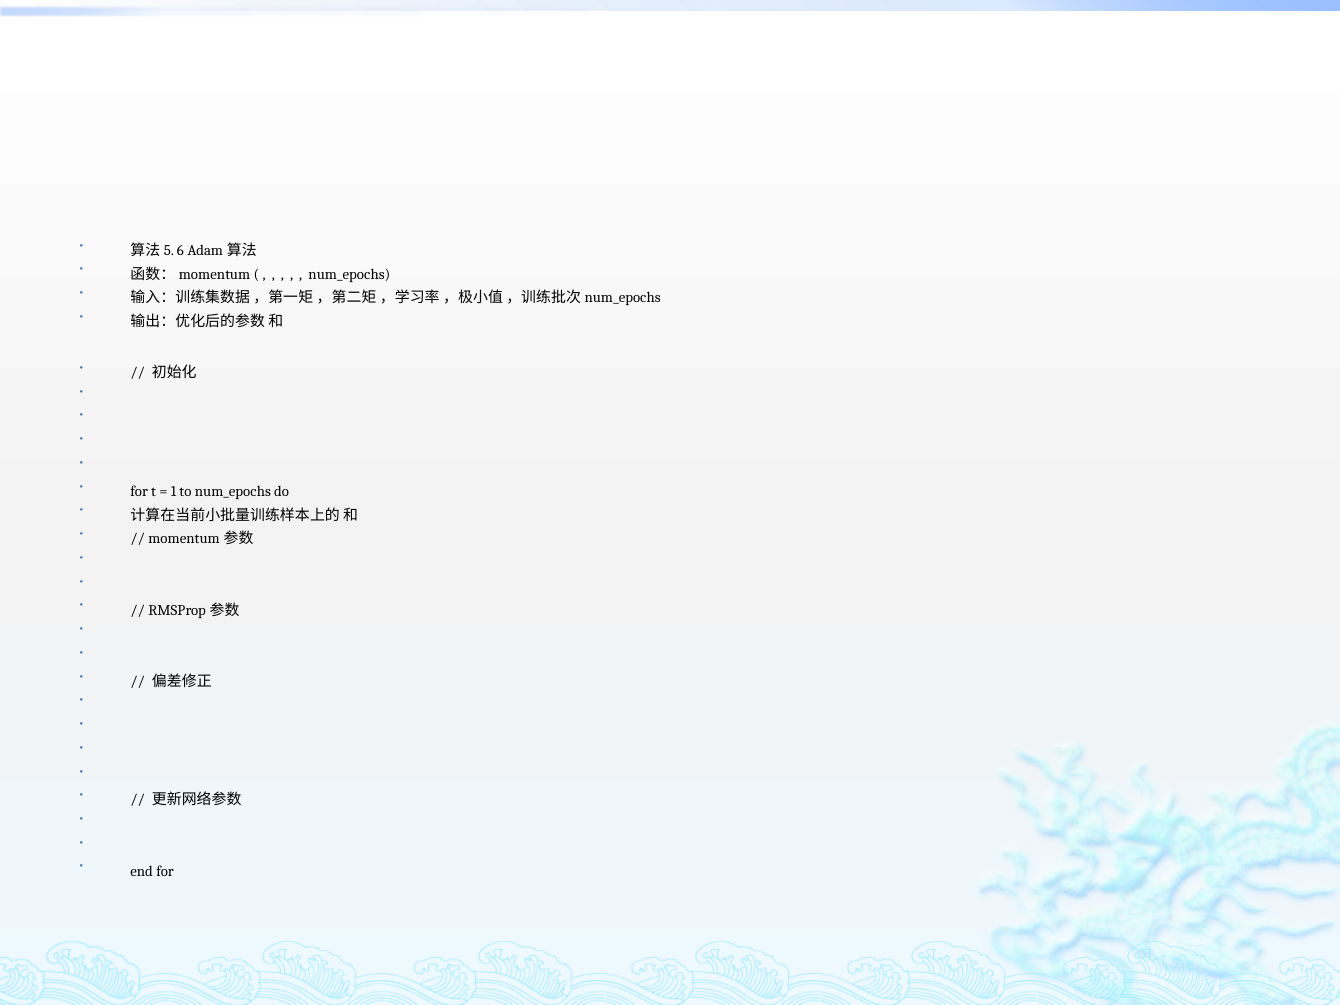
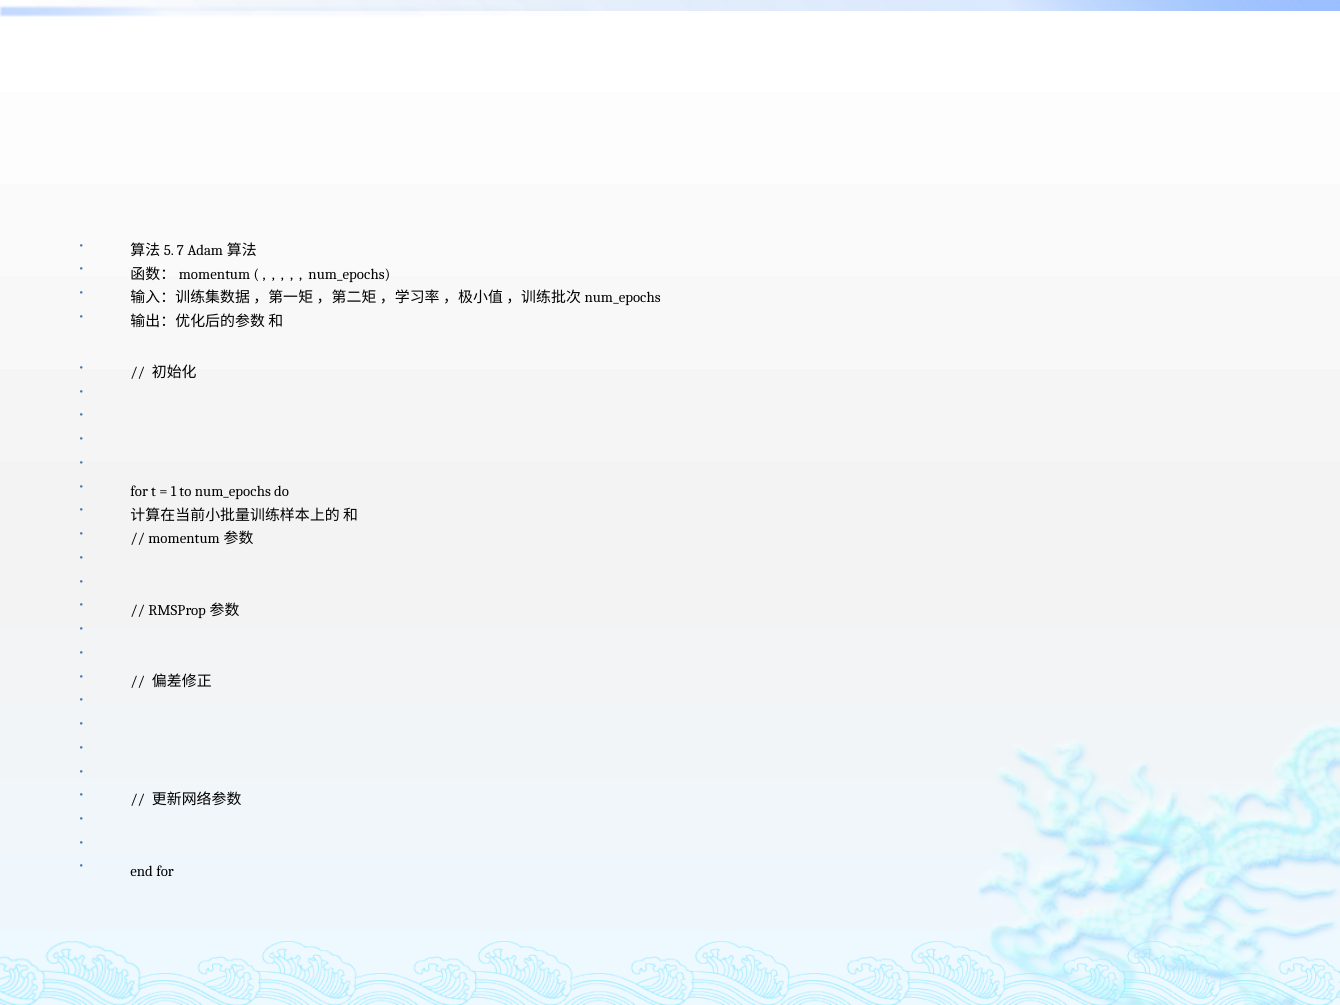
6: 6 -> 7
